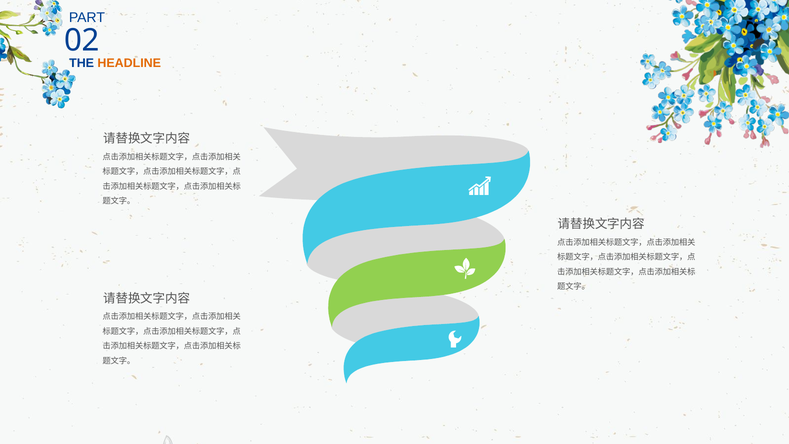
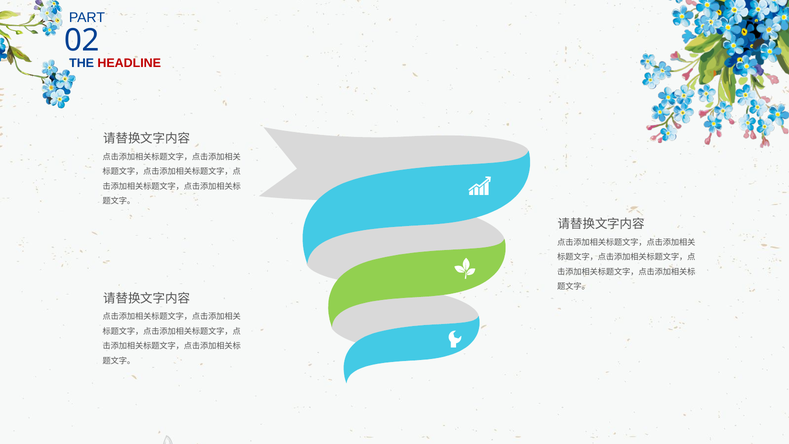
HEADLINE colour: orange -> red
